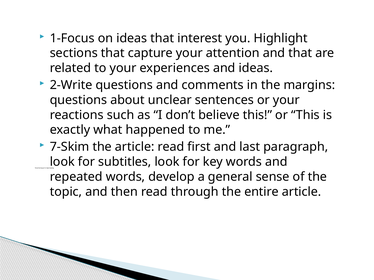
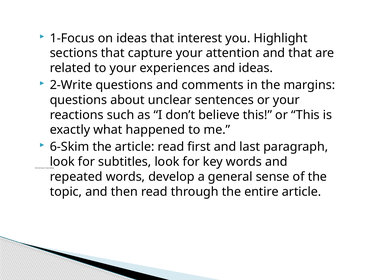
7-Skim: 7-Skim -> 6-Skim
